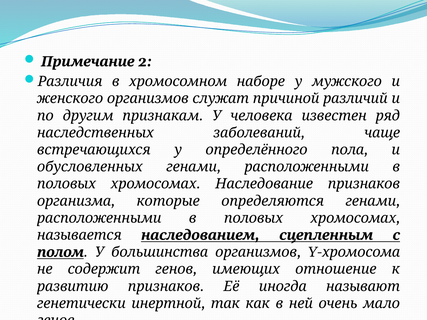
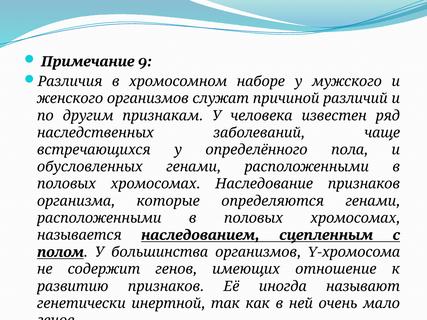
2: 2 -> 9
